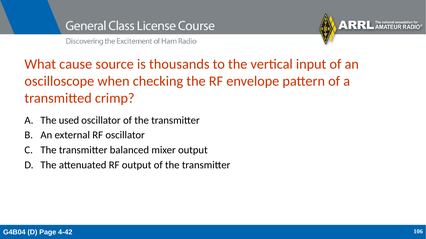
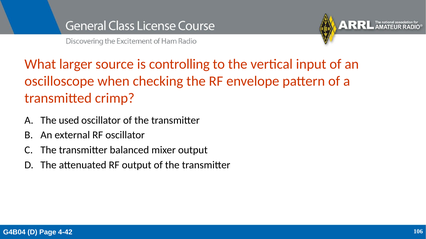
cause: cause -> larger
thousands: thousands -> controlling
